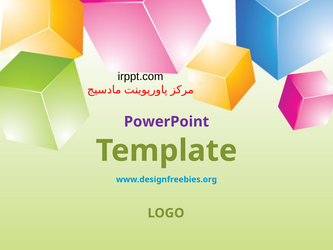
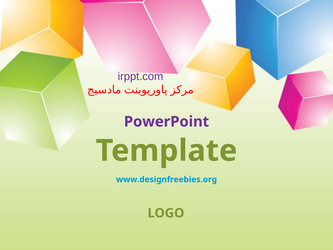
irppt.com colour: black -> purple
